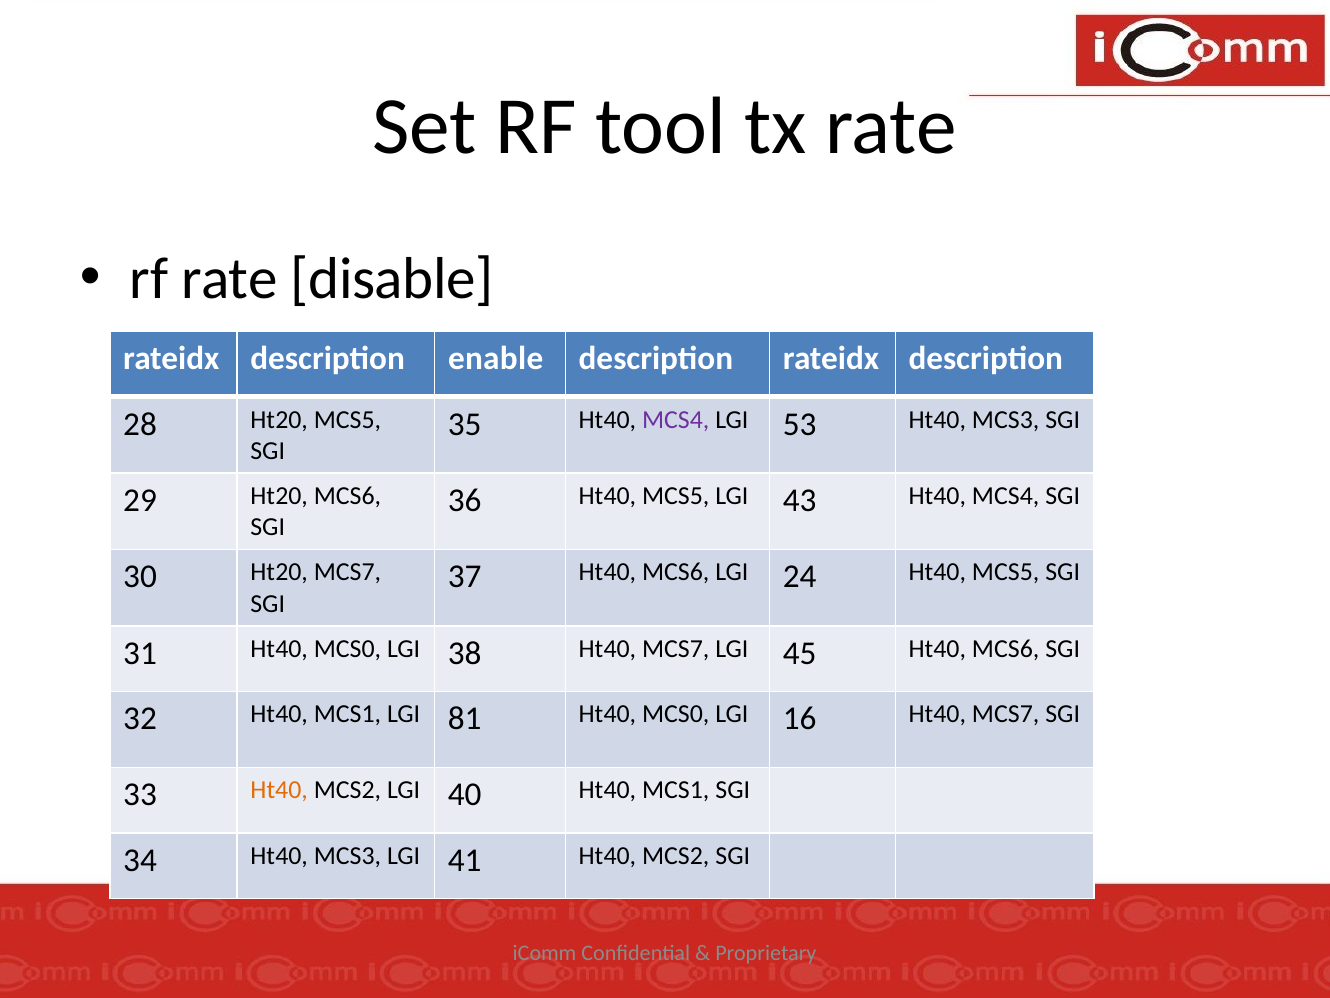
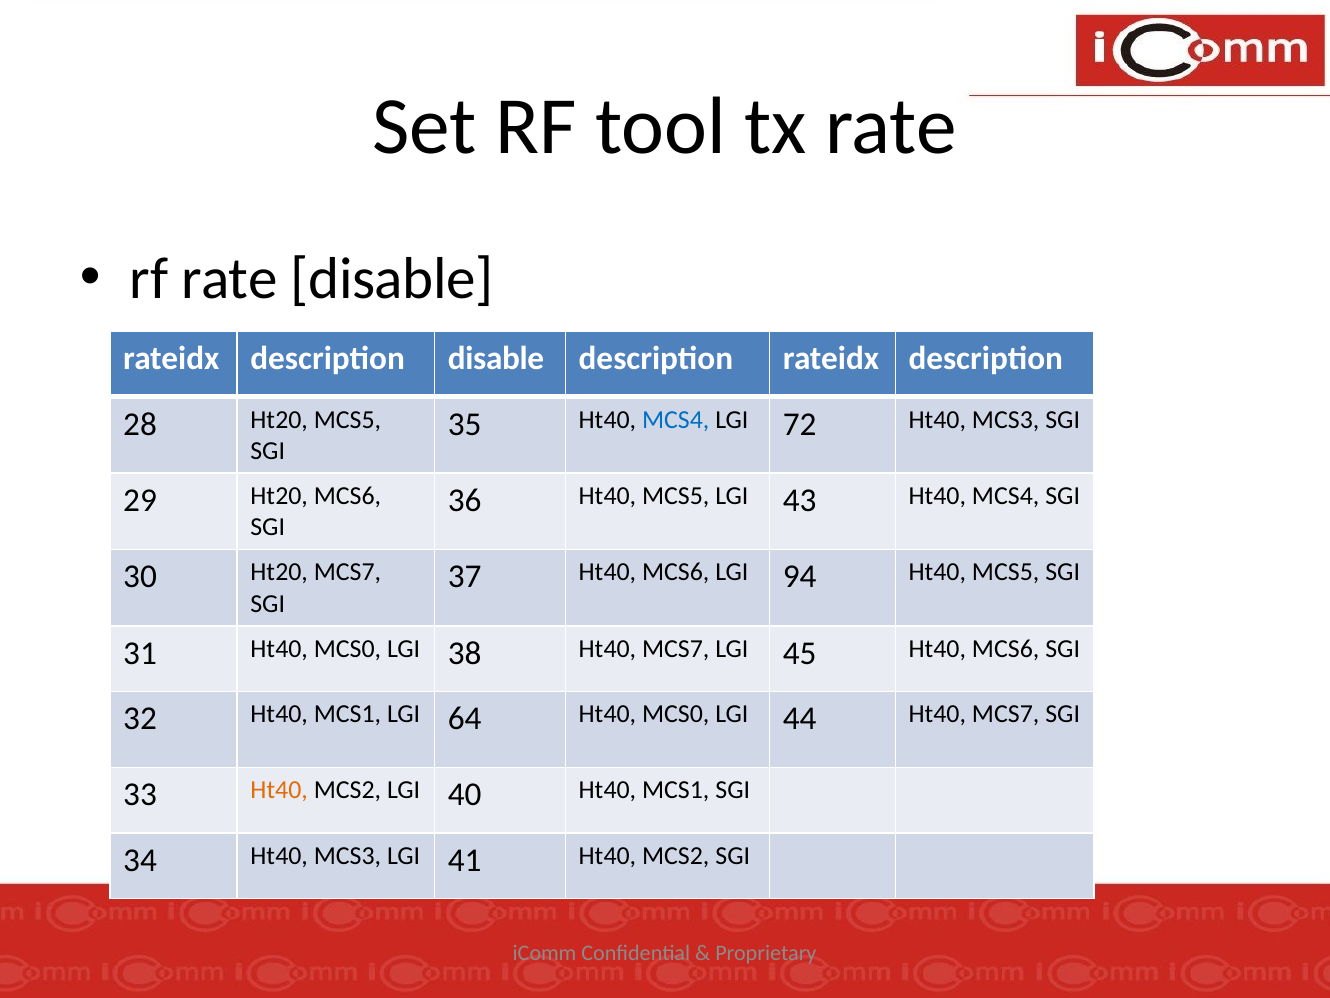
description enable: enable -> disable
MCS4 at (676, 419) colour: purple -> blue
53: 53 -> 72
24: 24 -> 94
81: 81 -> 64
16: 16 -> 44
